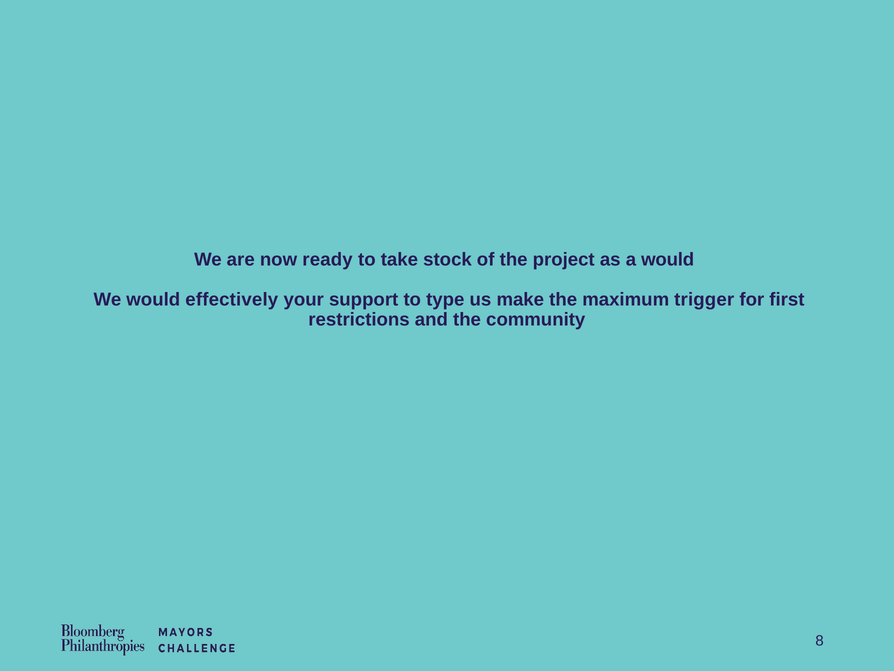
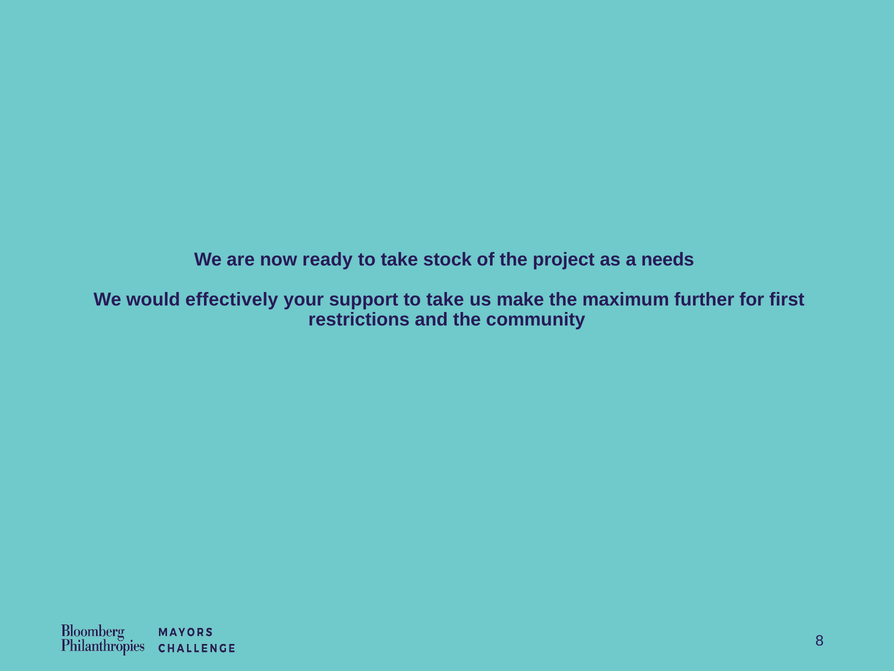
a would: would -> needs
support to type: type -> take
trigger: trigger -> further
